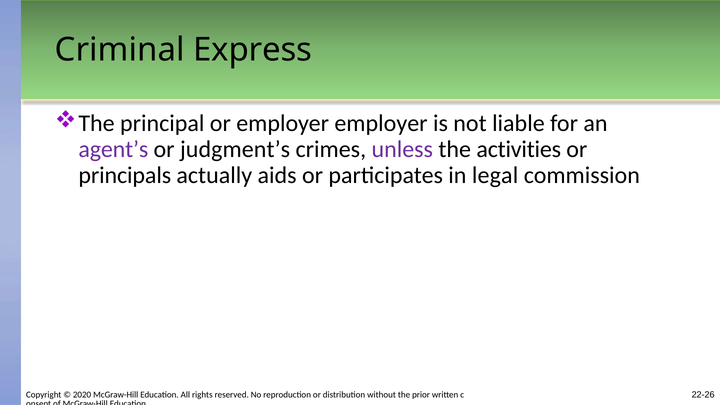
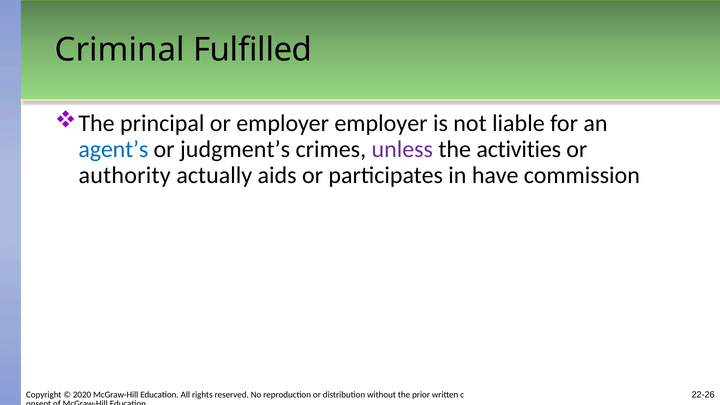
Express: Express -> Fulfilled
agent’s colour: purple -> blue
principals: principals -> authority
legal: legal -> have
